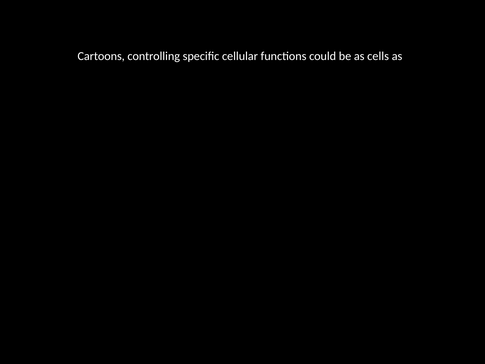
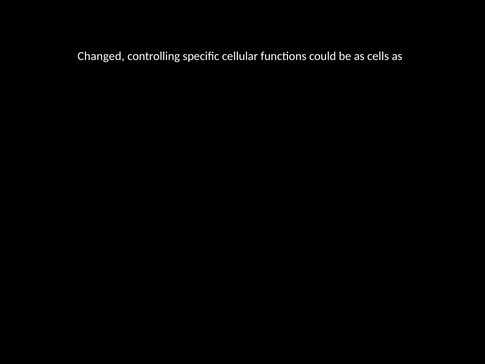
Cartoons: Cartoons -> Changed
